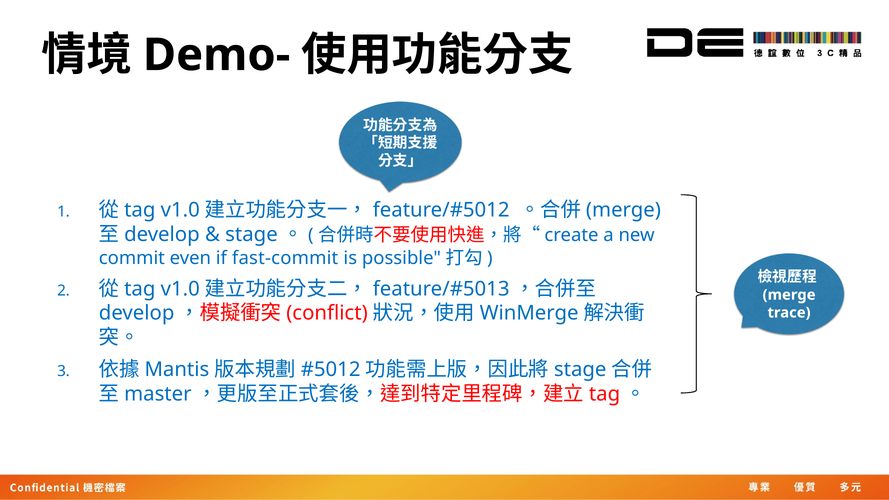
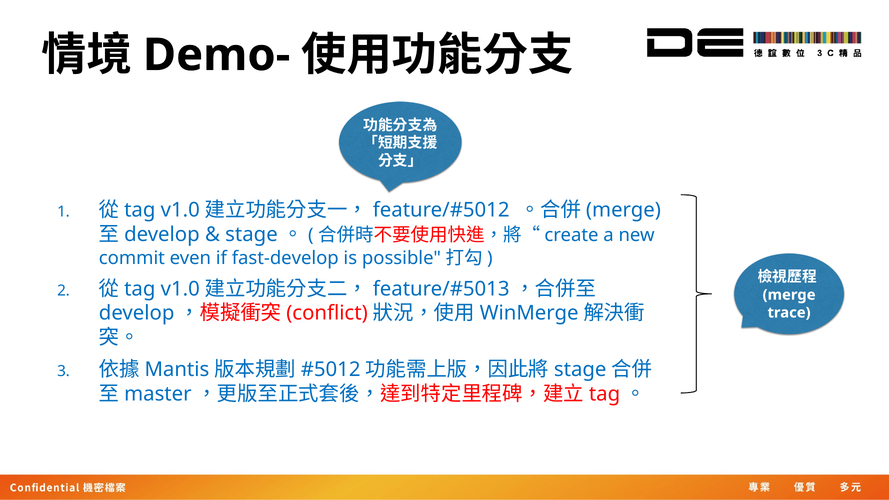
fast-commit: fast-commit -> fast-develop
